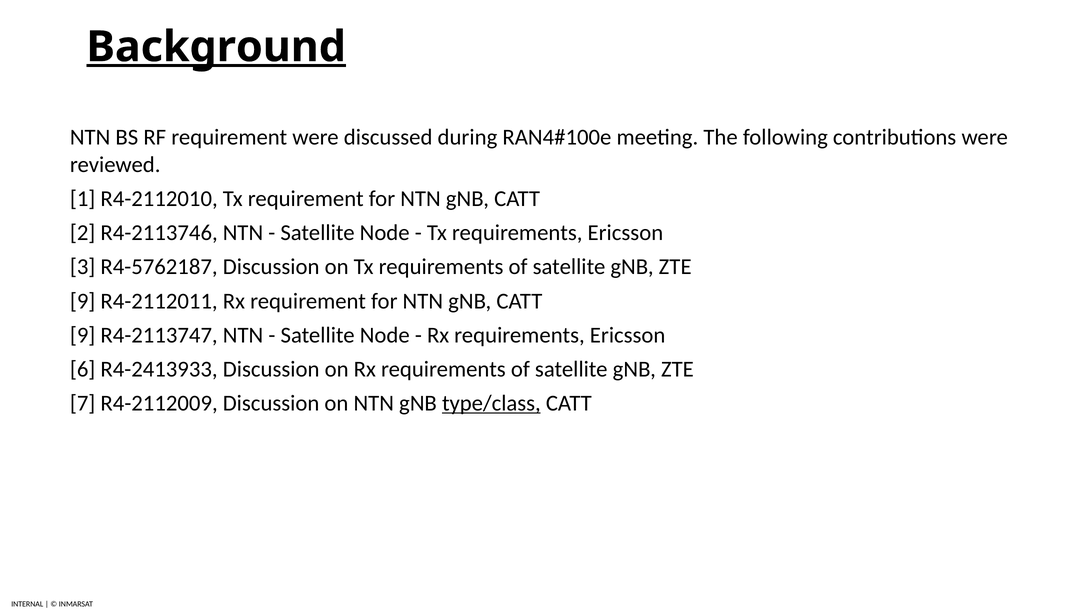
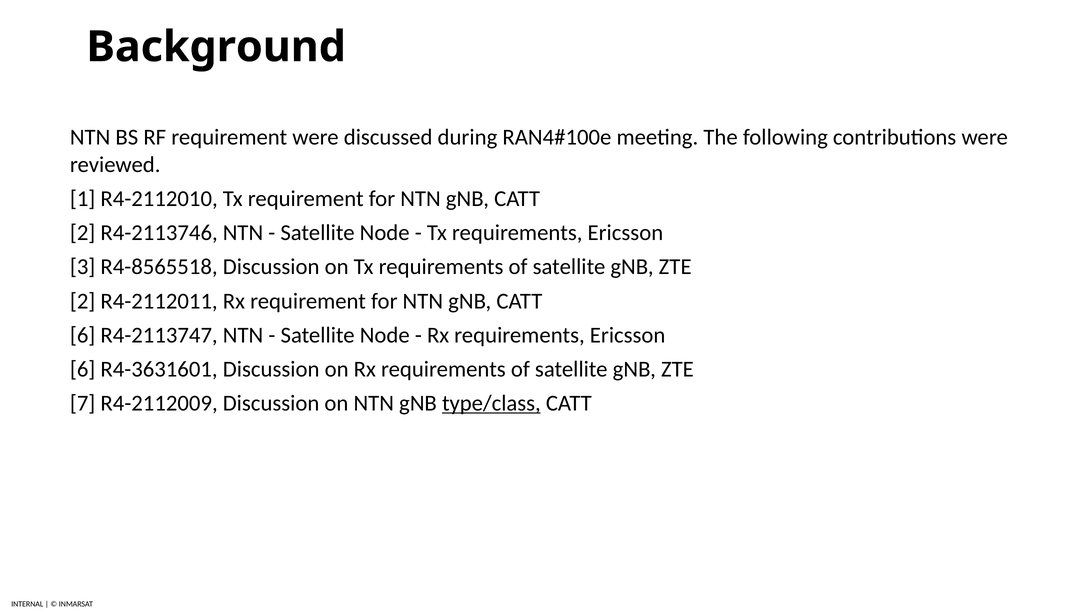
Background underline: present -> none
R4-5762187: R4-5762187 -> R4-8565518
9 at (83, 301): 9 -> 2
9 at (83, 335): 9 -> 6
R4-2413933: R4-2413933 -> R4-3631601
